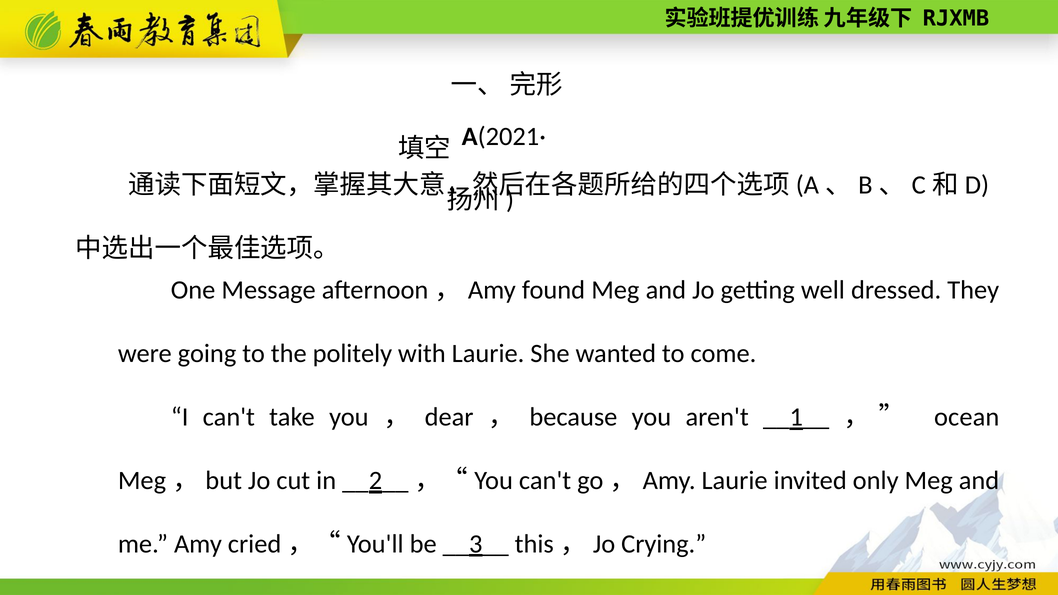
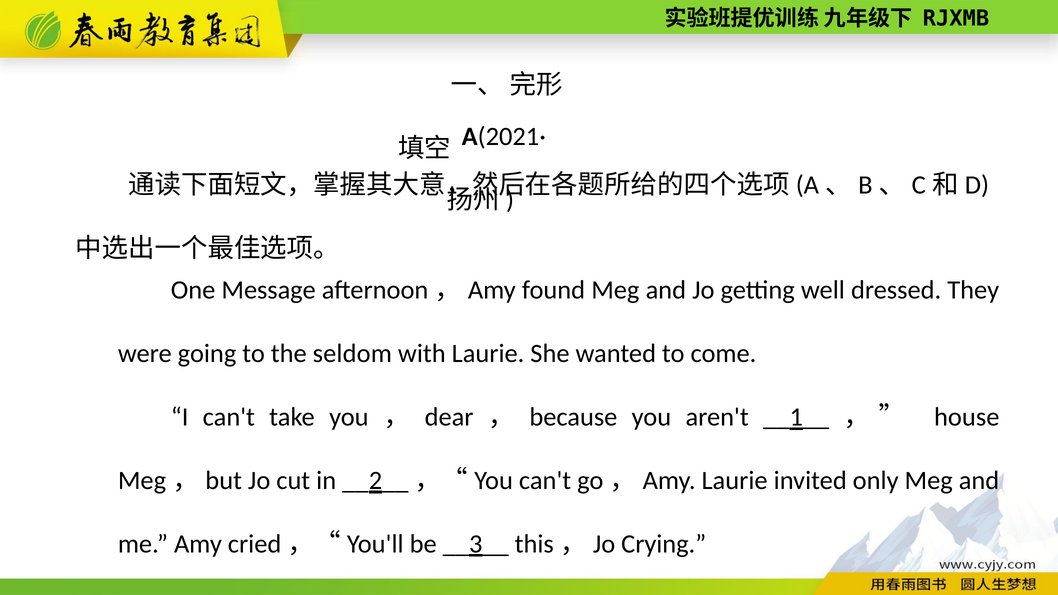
politely: politely -> seldom
ocean: ocean -> house
